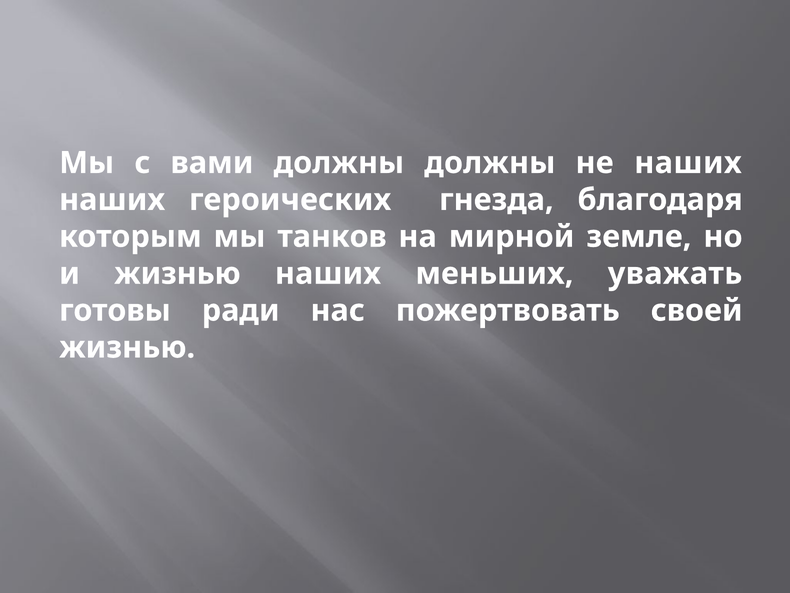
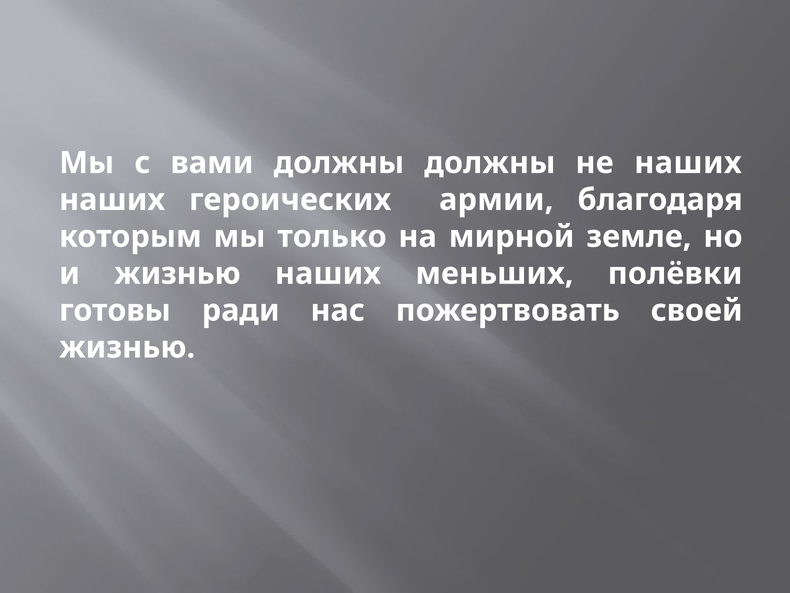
гнезда: гнезда -> армии
танков: танков -> только
уважать: уважать -> полёвки
